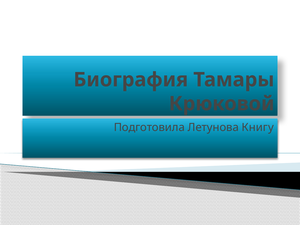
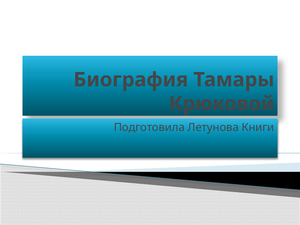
Книгу: Книгу -> Книги
